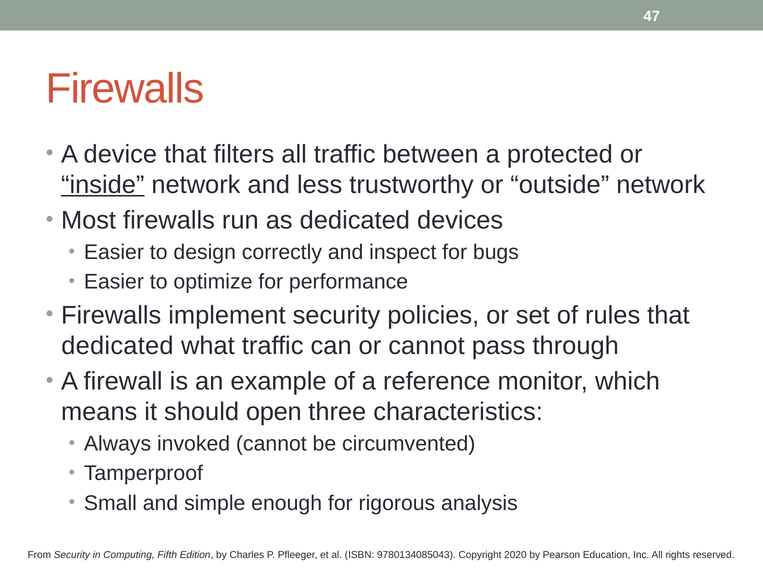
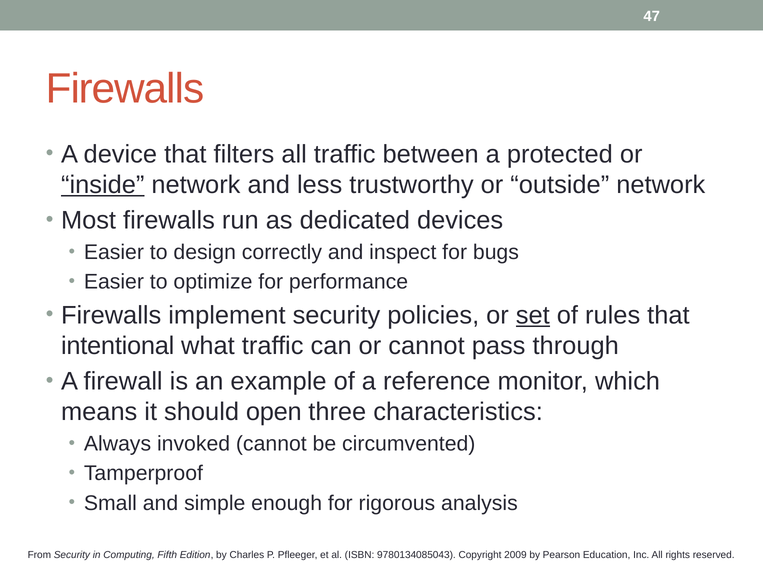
set underline: none -> present
dedicated at (117, 346): dedicated -> intentional
2020: 2020 -> 2009
